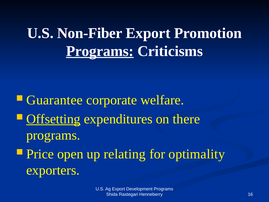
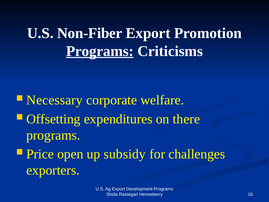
Guarantee: Guarantee -> Necessary
Offsetting underline: present -> none
relating: relating -> subsidy
optimality: optimality -> challenges
